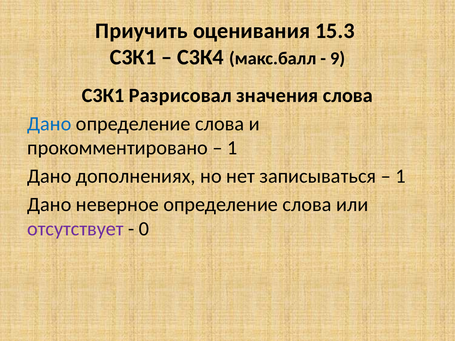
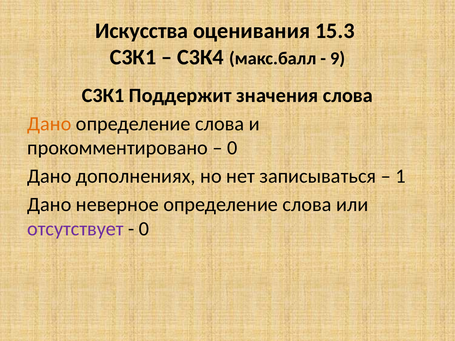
Приучить: Приучить -> Искусства
Разрисовал: Разрисовал -> Поддержит
Дано at (49, 124) colour: blue -> orange
1 at (232, 148): 1 -> 0
